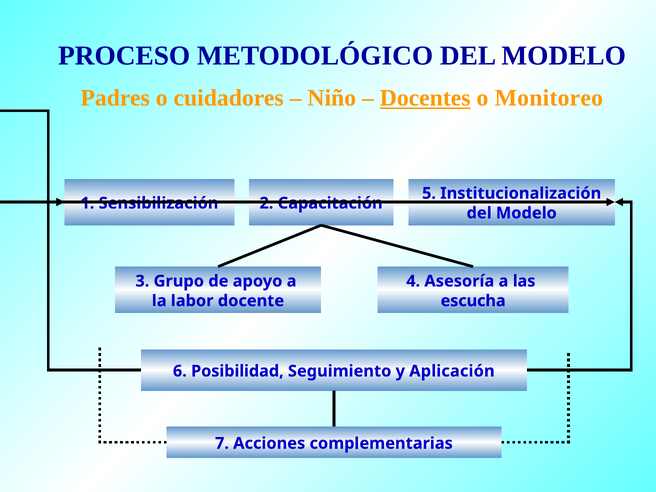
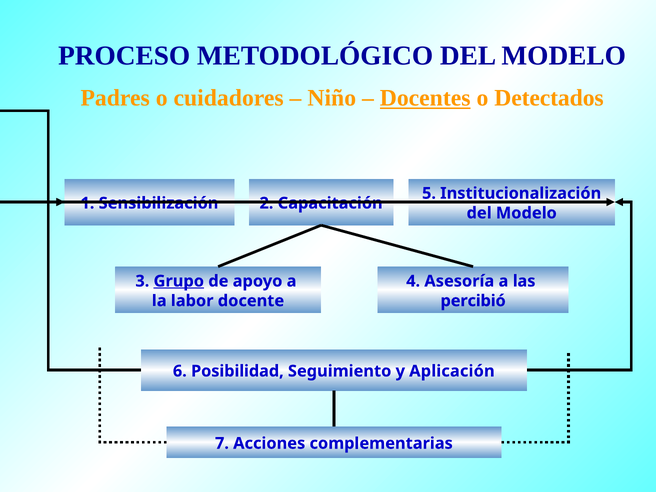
Monitoreo: Monitoreo -> Detectados
Grupo underline: none -> present
escucha: escucha -> percibió
